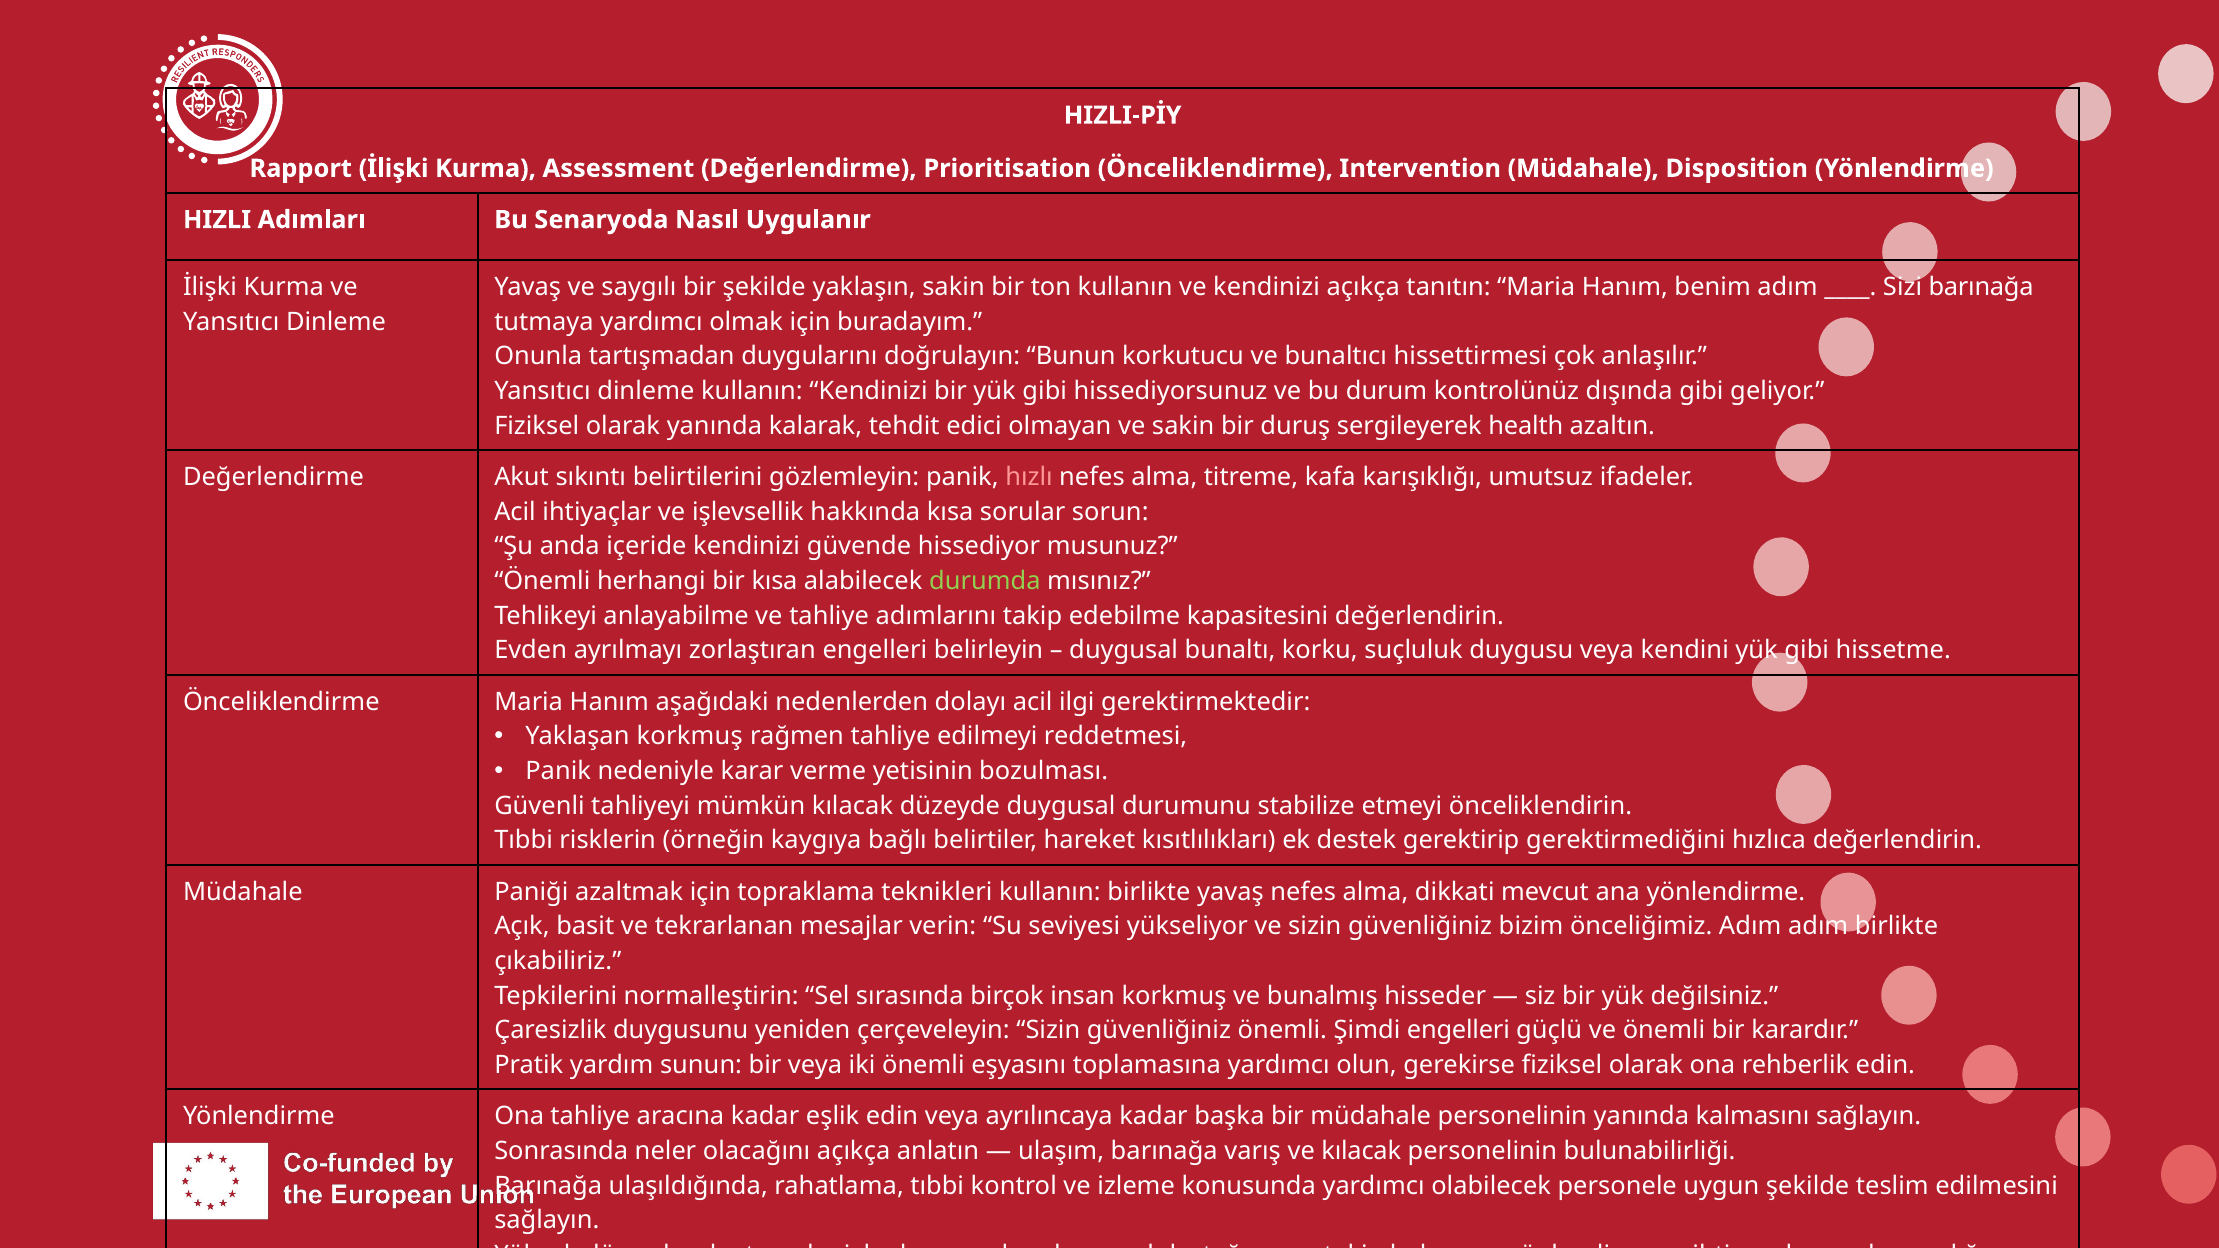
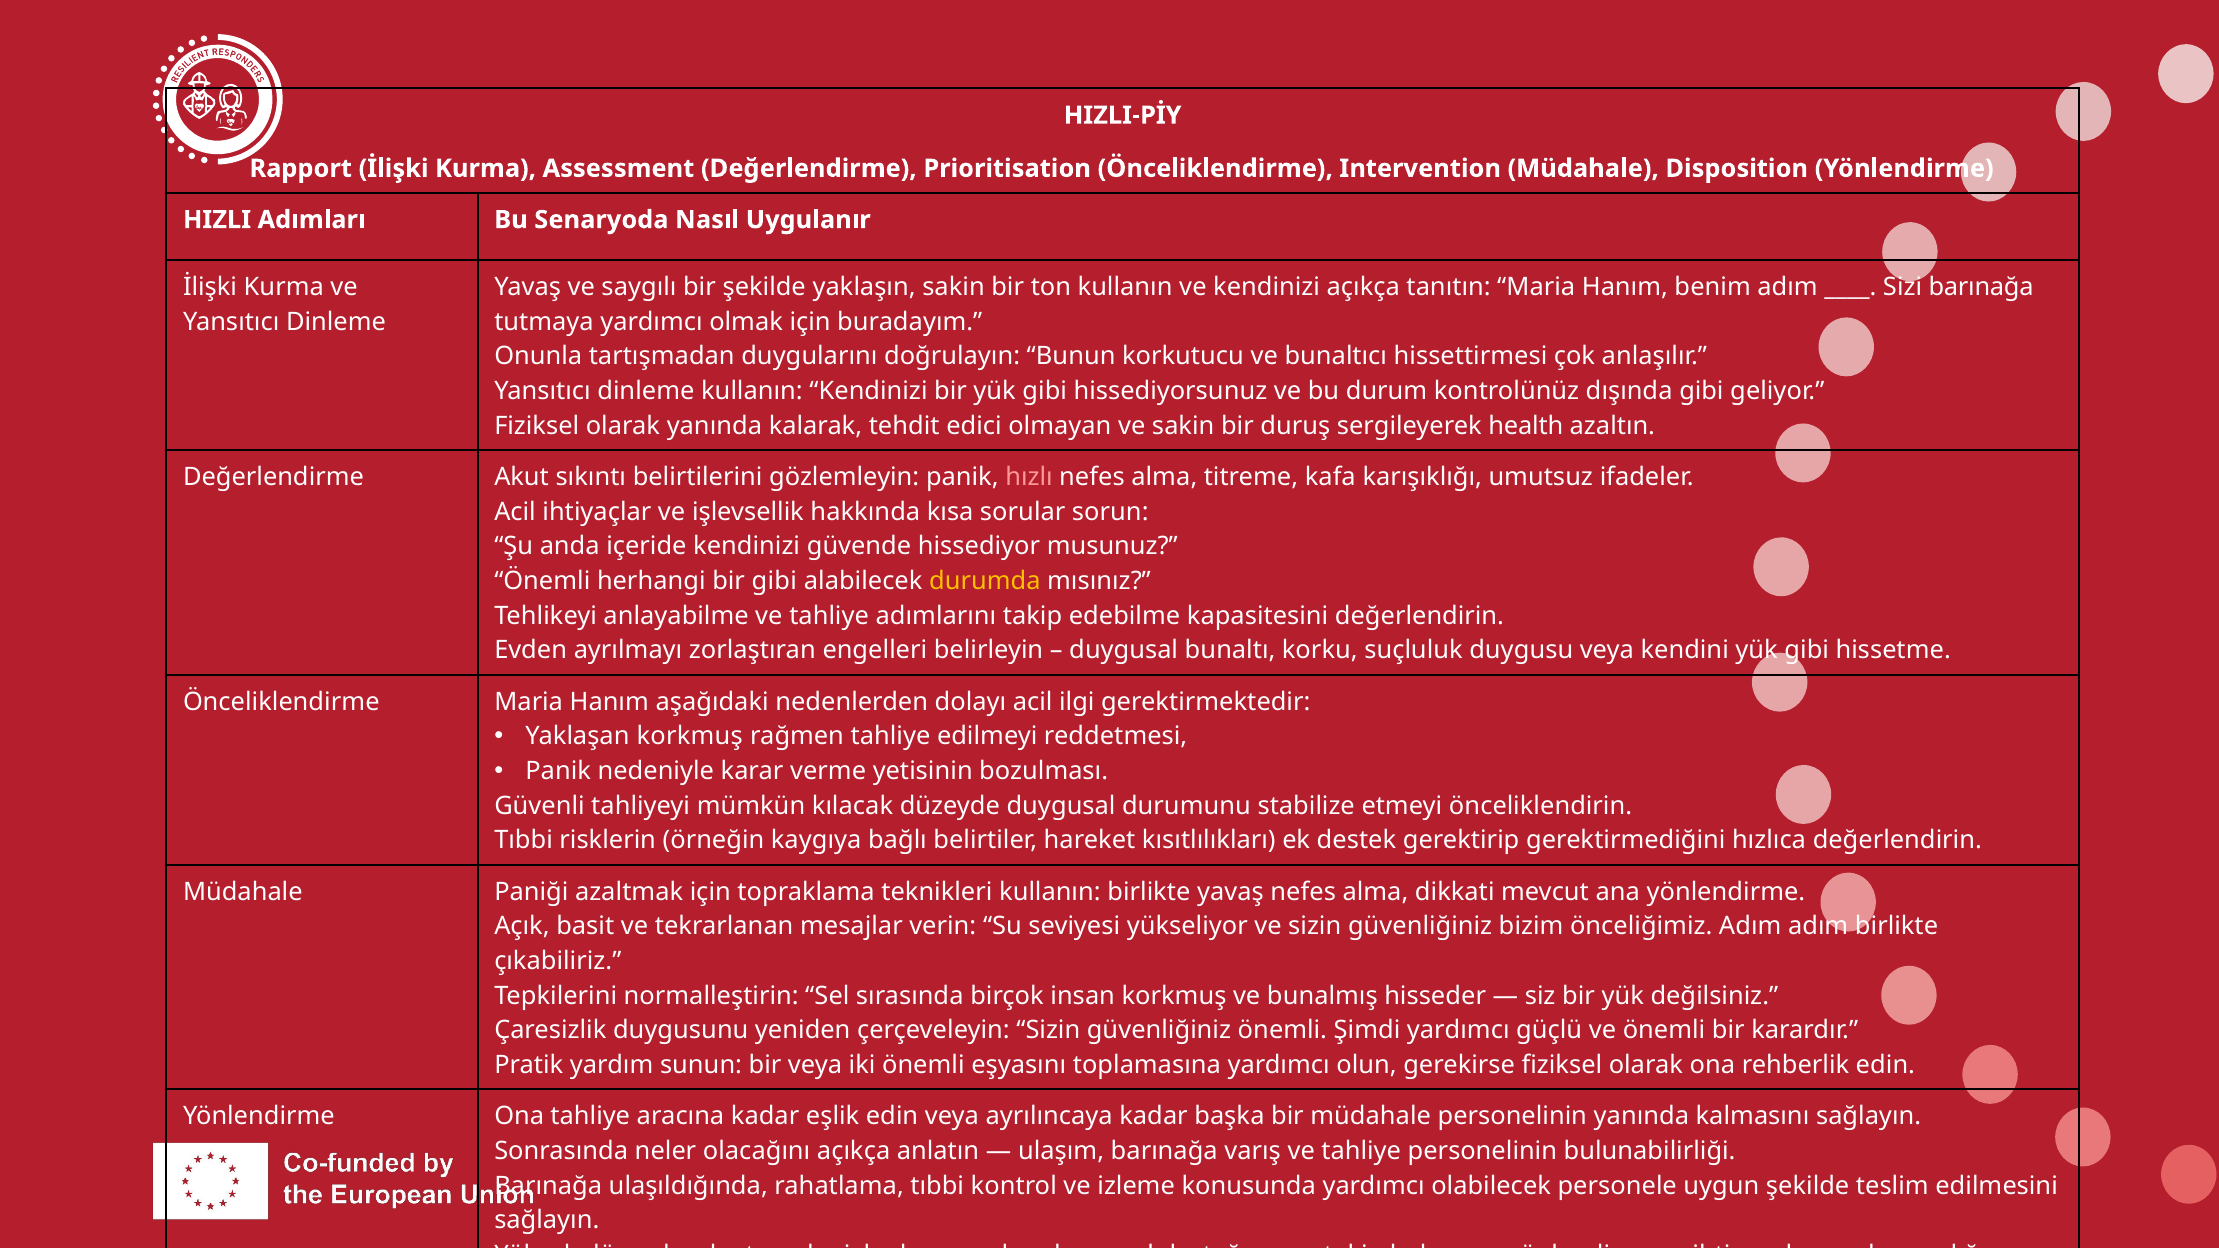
bir kısa: kısa -> gibi
durumda colour: light green -> yellow
Şimdi engelleri: engelleri -> yardımcı
varış ve kılacak: kılacak -> tahliye
